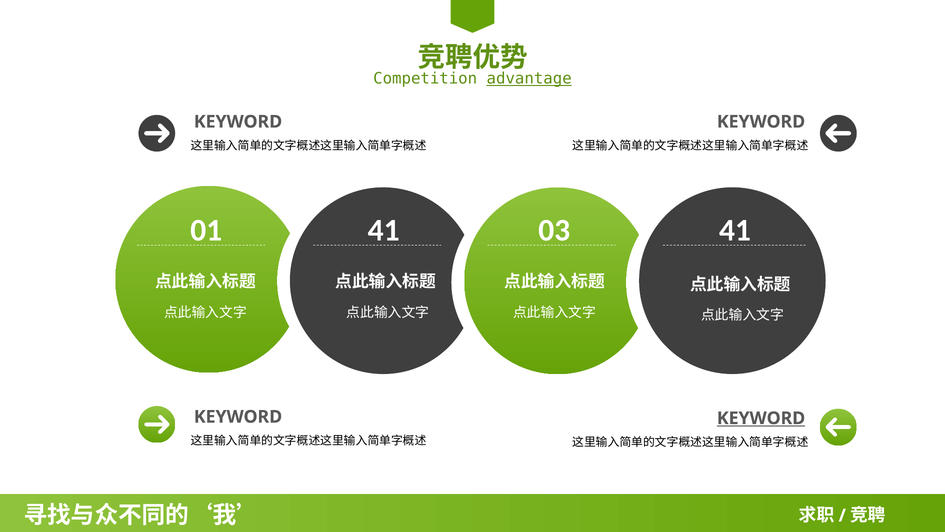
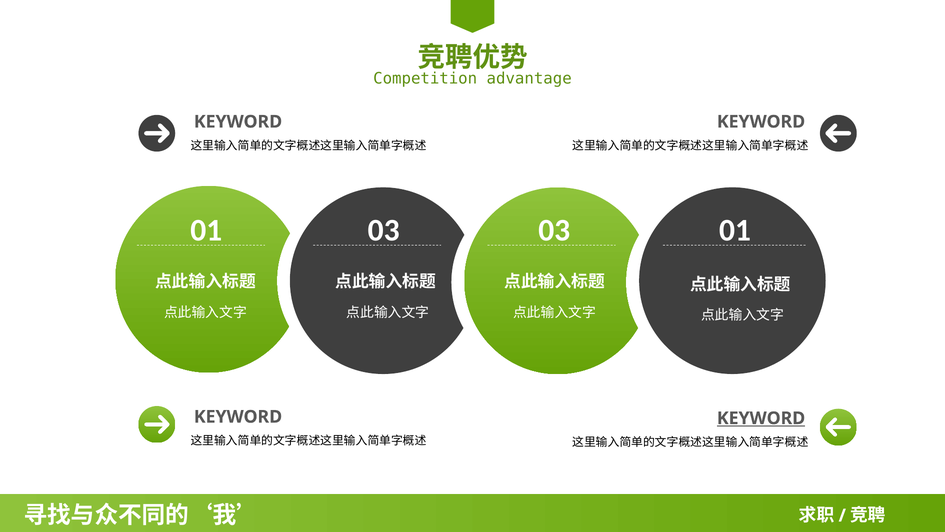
advantage underline: present -> none
01 41: 41 -> 03
03 41: 41 -> 01
